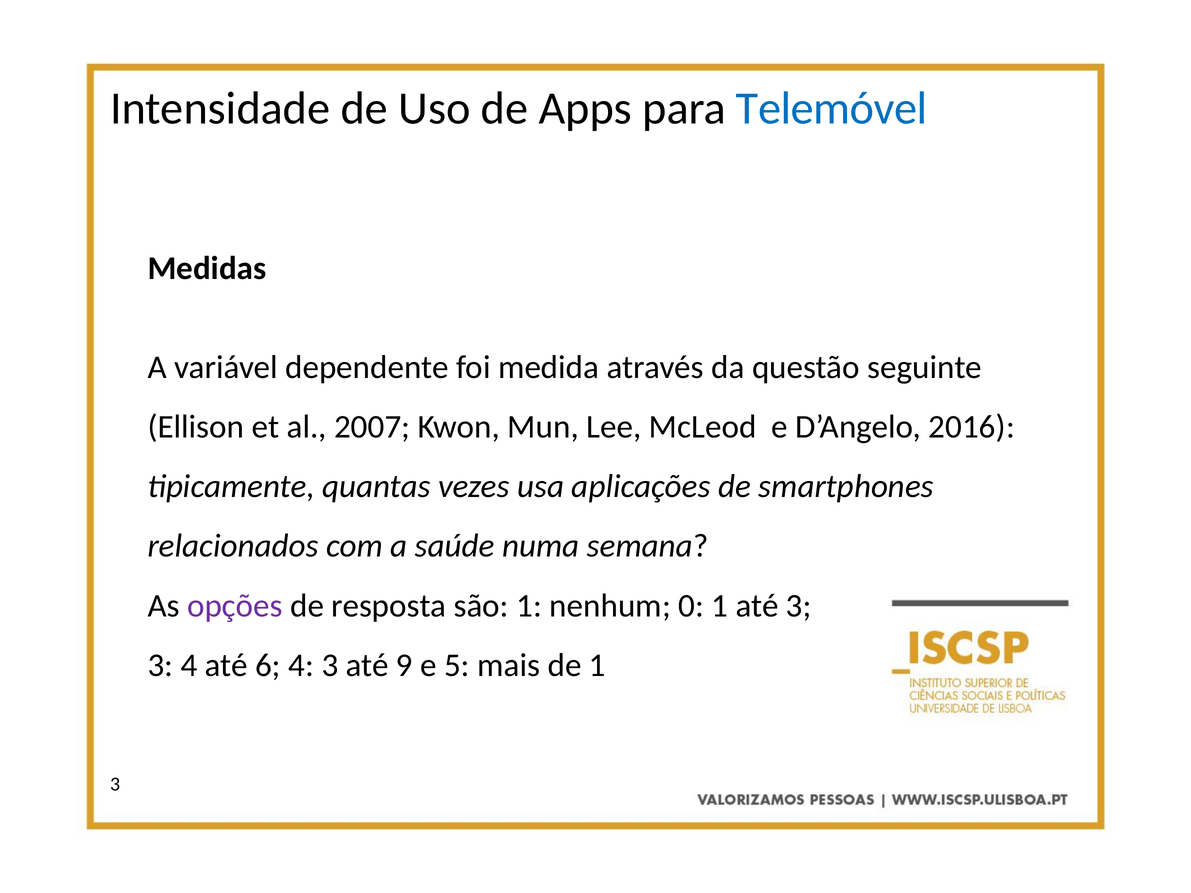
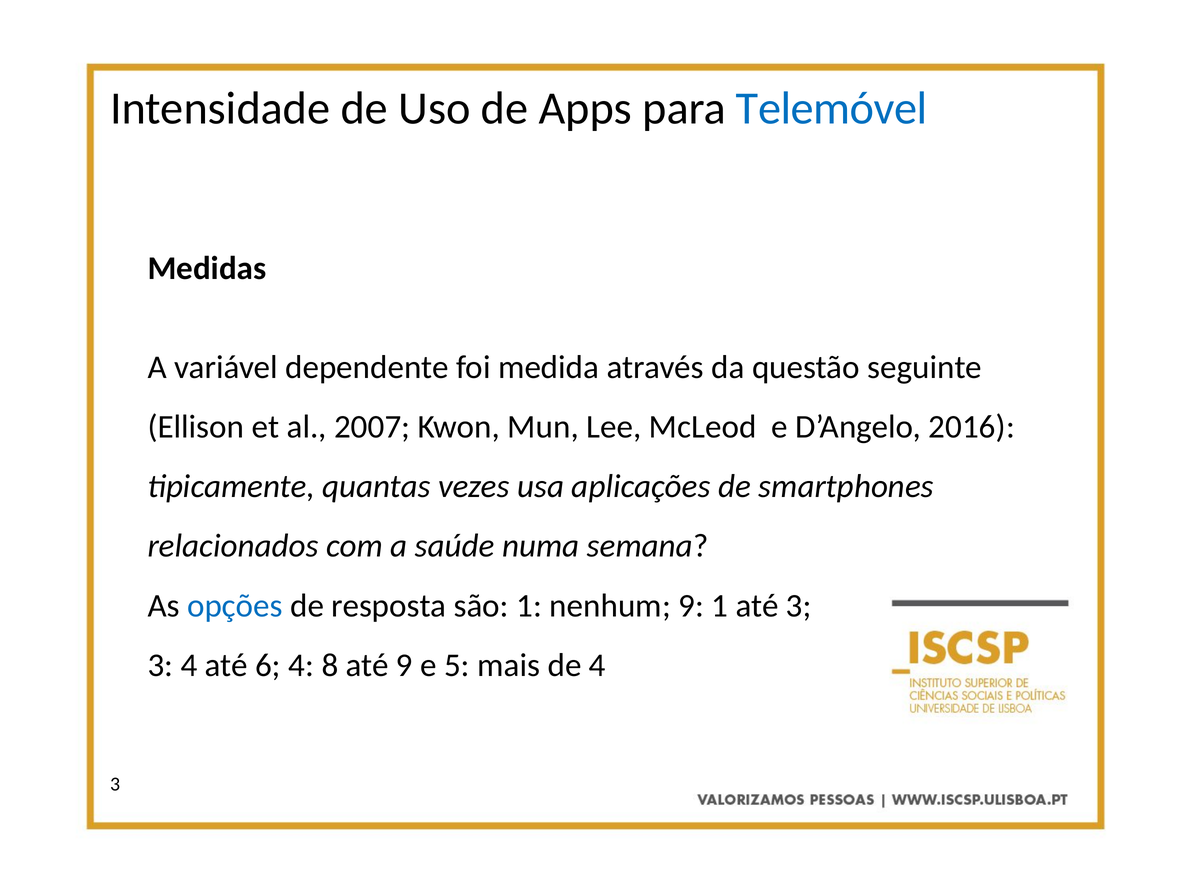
opções colour: purple -> blue
nenhum 0: 0 -> 9
4 3: 3 -> 8
de 1: 1 -> 4
